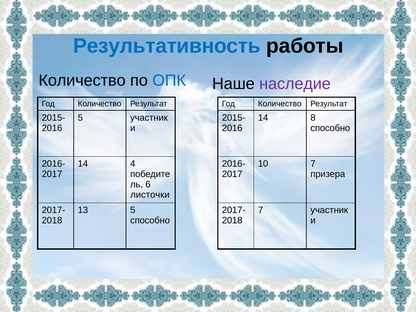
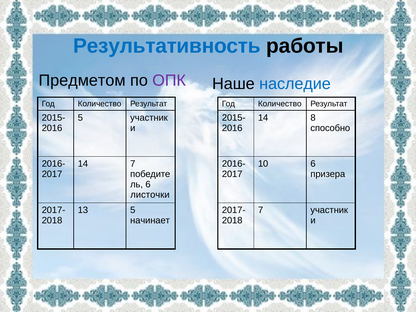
Количество at (82, 80): Количество -> Предметом
ОПК colour: blue -> purple
наследие colour: purple -> blue
14 4: 4 -> 7
10 7: 7 -> 6
способно at (150, 220): способно -> начинает
